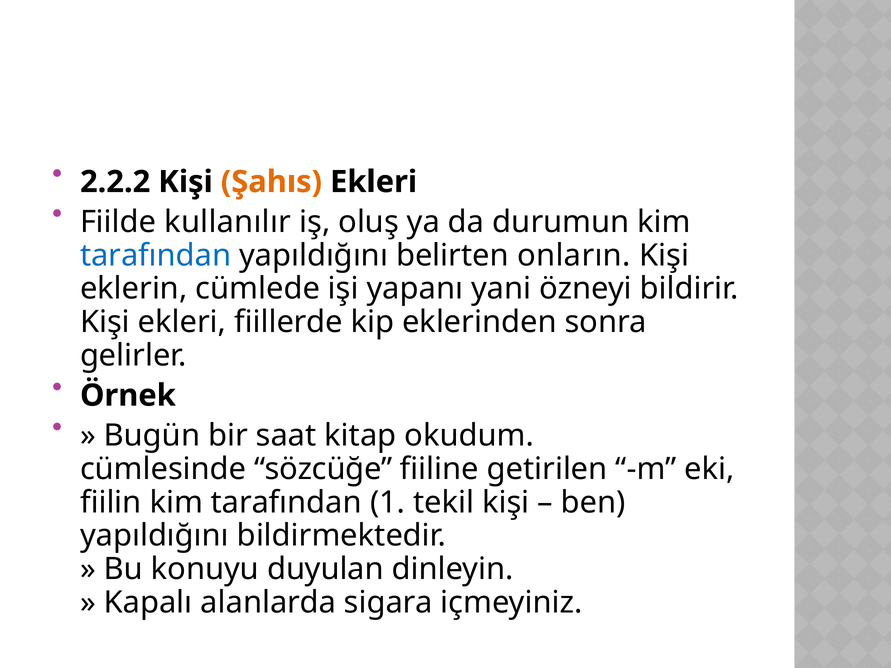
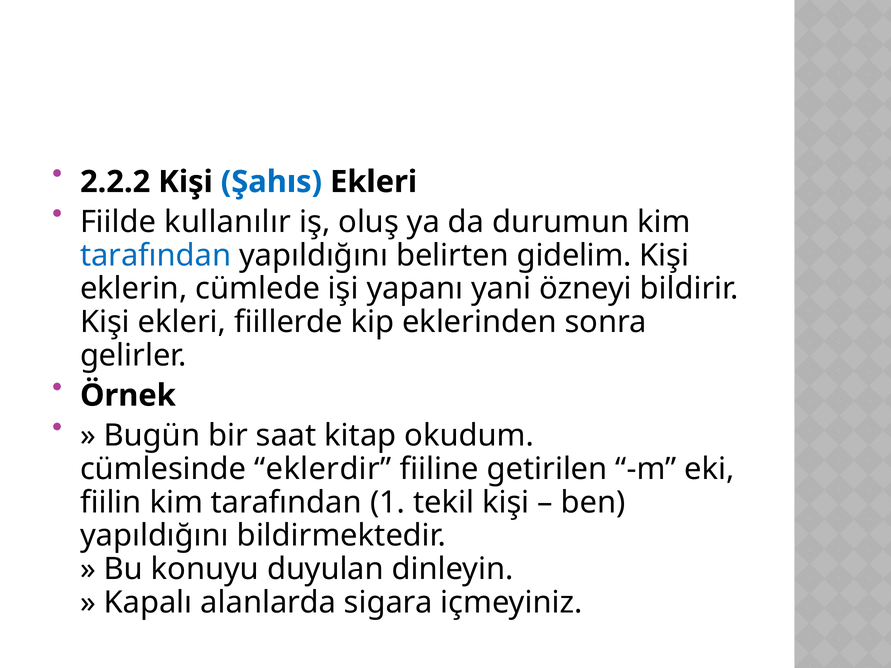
Şahıs colour: orange -> blue
onların: onların -> gidelim
sözcüğe: sözcüğe -> eklerdir
